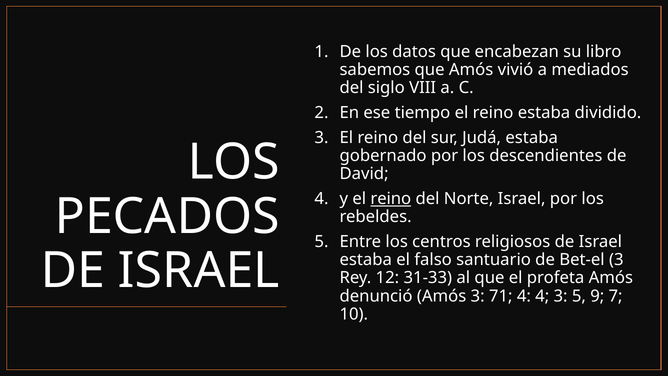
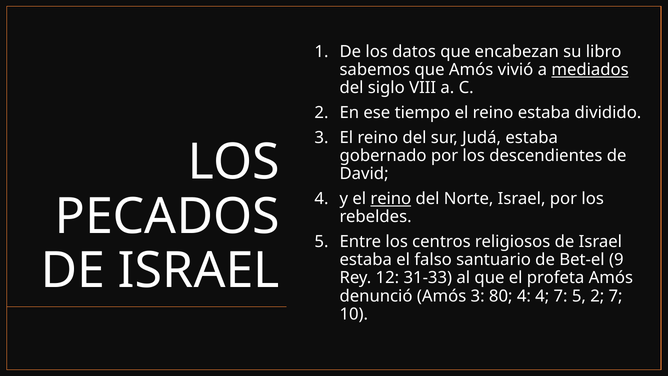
mediados underline: none -> present
Bet-el 3: 3 -> 9
71: 71 -> 80
4 3: 3 -> 7
5 9: 9 -> 2
